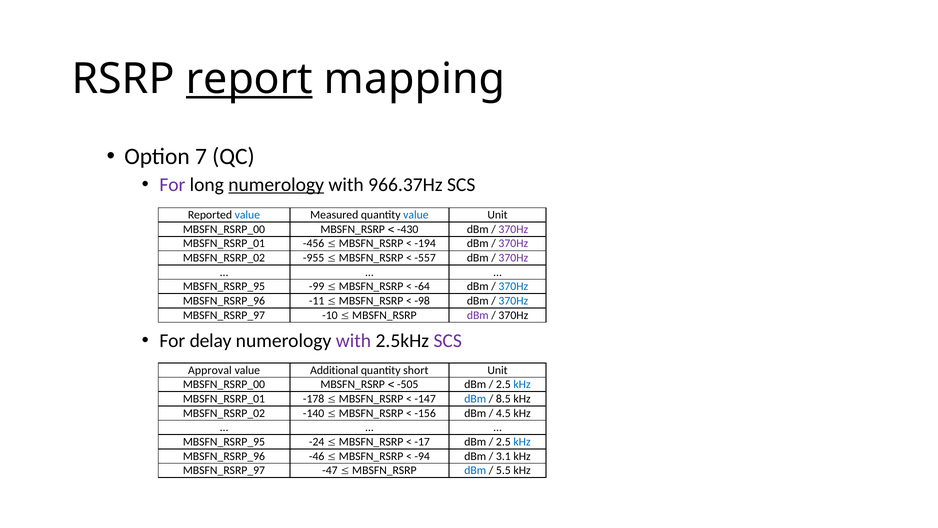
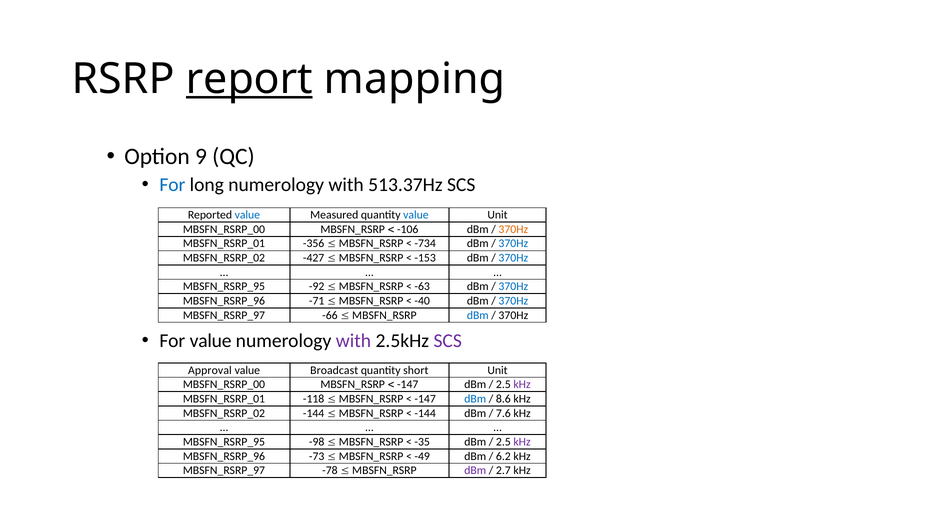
7: 7 -> 9
For at (172, 185) colour: purple -> blue
numerology at (276, 185) underline: present -> none
966.37Hz: 966.37Hz -> 513.37Hz
-430: -430 -> -106
370Hz at (513, 229) colour: purple -> orange
-456: -456 -> -356
-194: -194 -> -734
370Hz at (513, 243) colour: purple -> blue
-955: -955 -> -427
-557: -557 -> -153
370Hz at (513, 258) colour: purple -> blue
-99: -99 -> -92
-64: -64 -> -63
-11: -11 -> -71
-98: -98 -> -40
-10: -10 -> -66
dBm at (478, 315) colour: purple -> blue
For delay: delay -> value
Additional: Additional -> Broadcast
-505 at (408, 384): -505 -> -147
kHz at (522, 384) colour: blue -> purple
-178: -178 -> -118
8.5: 8.5 -> 8.6
-140 at (314, 413): -140 -> -144
-156 at (425, 413): -156 -> -144
4.5: 4.5 -> 7.6
-24: -24 -> -98
-17: -17 -> -35
kHz at (522, 442) colour: blue -> purple
-46: -46 -> -73
-94: -94 -> -49
3.1: 3.1 -> 6.2
-47: -47 -> -78
dBm at (475, 470) colour: blue -> purple
5.5: 5.5 -> 2.7
